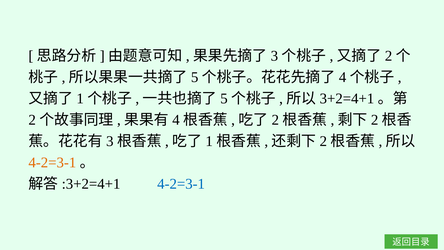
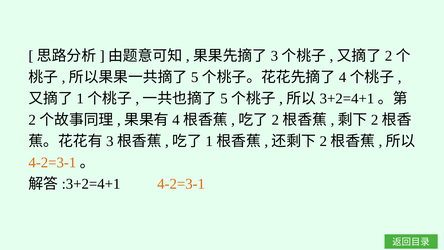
4-2=3-1 at (181, 184) colour: blue -> orange
